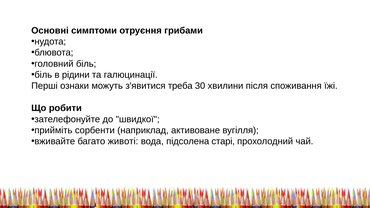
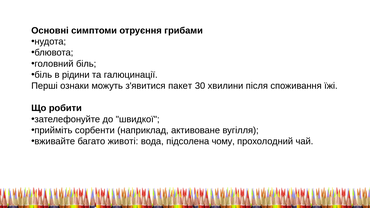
треба: треба -> пакет
старі: старі -> чому
